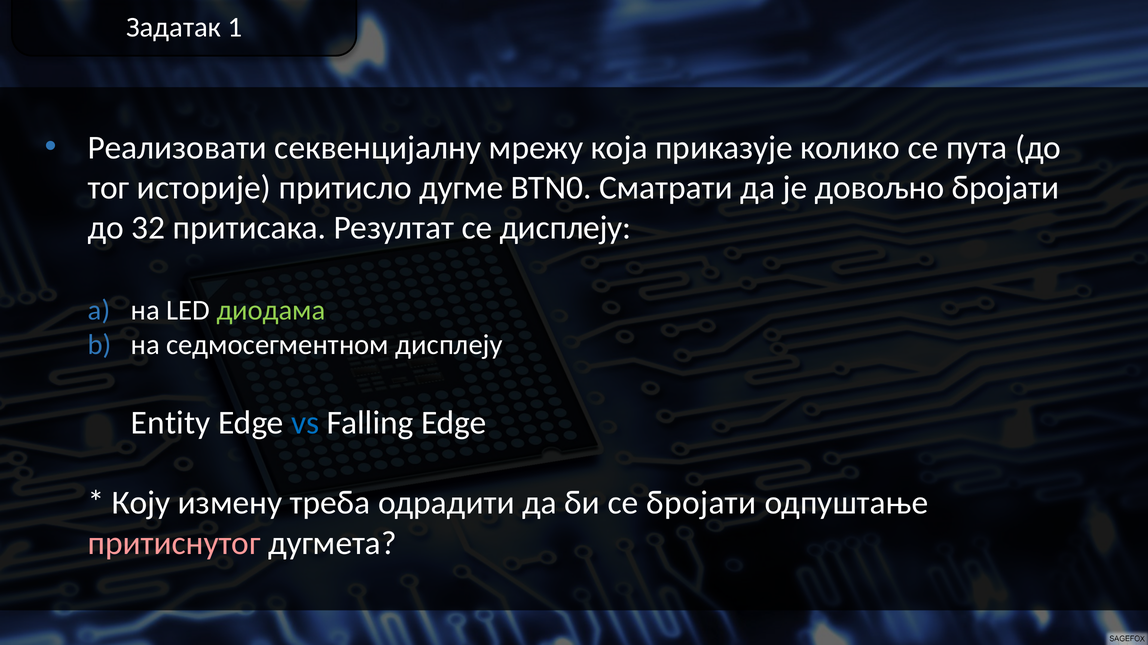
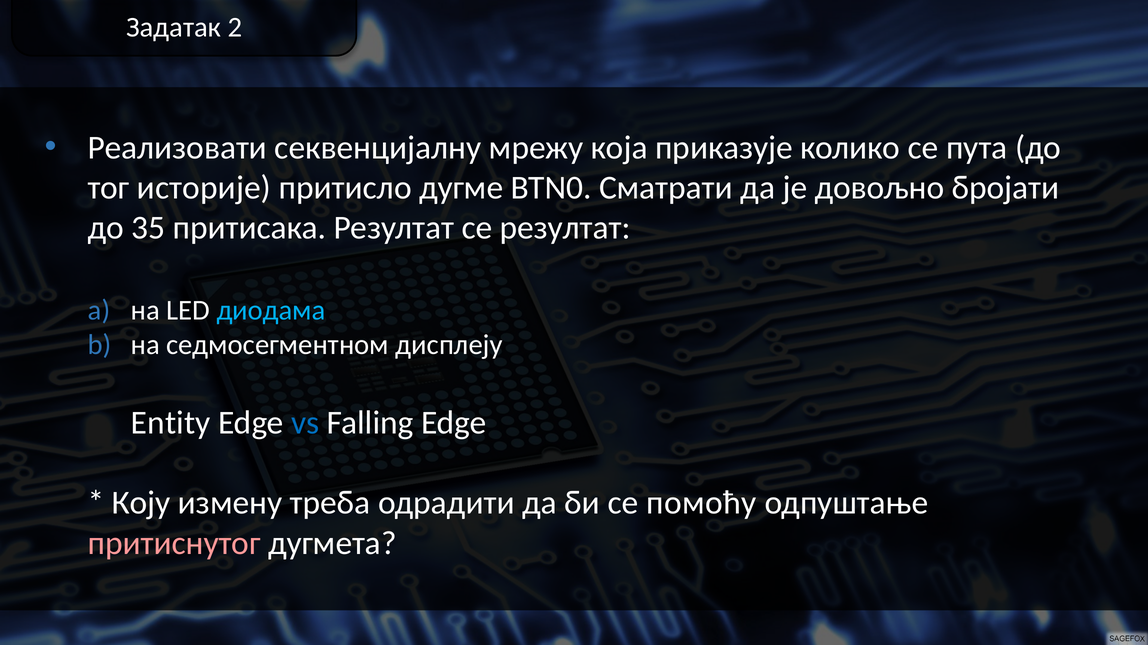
1: 1 -> 2
32: 32 -> 35
се дисплеју: дисплеју -> резултат
диодама colour: light green -> light blue
се бројати: бројати -> помоћу
